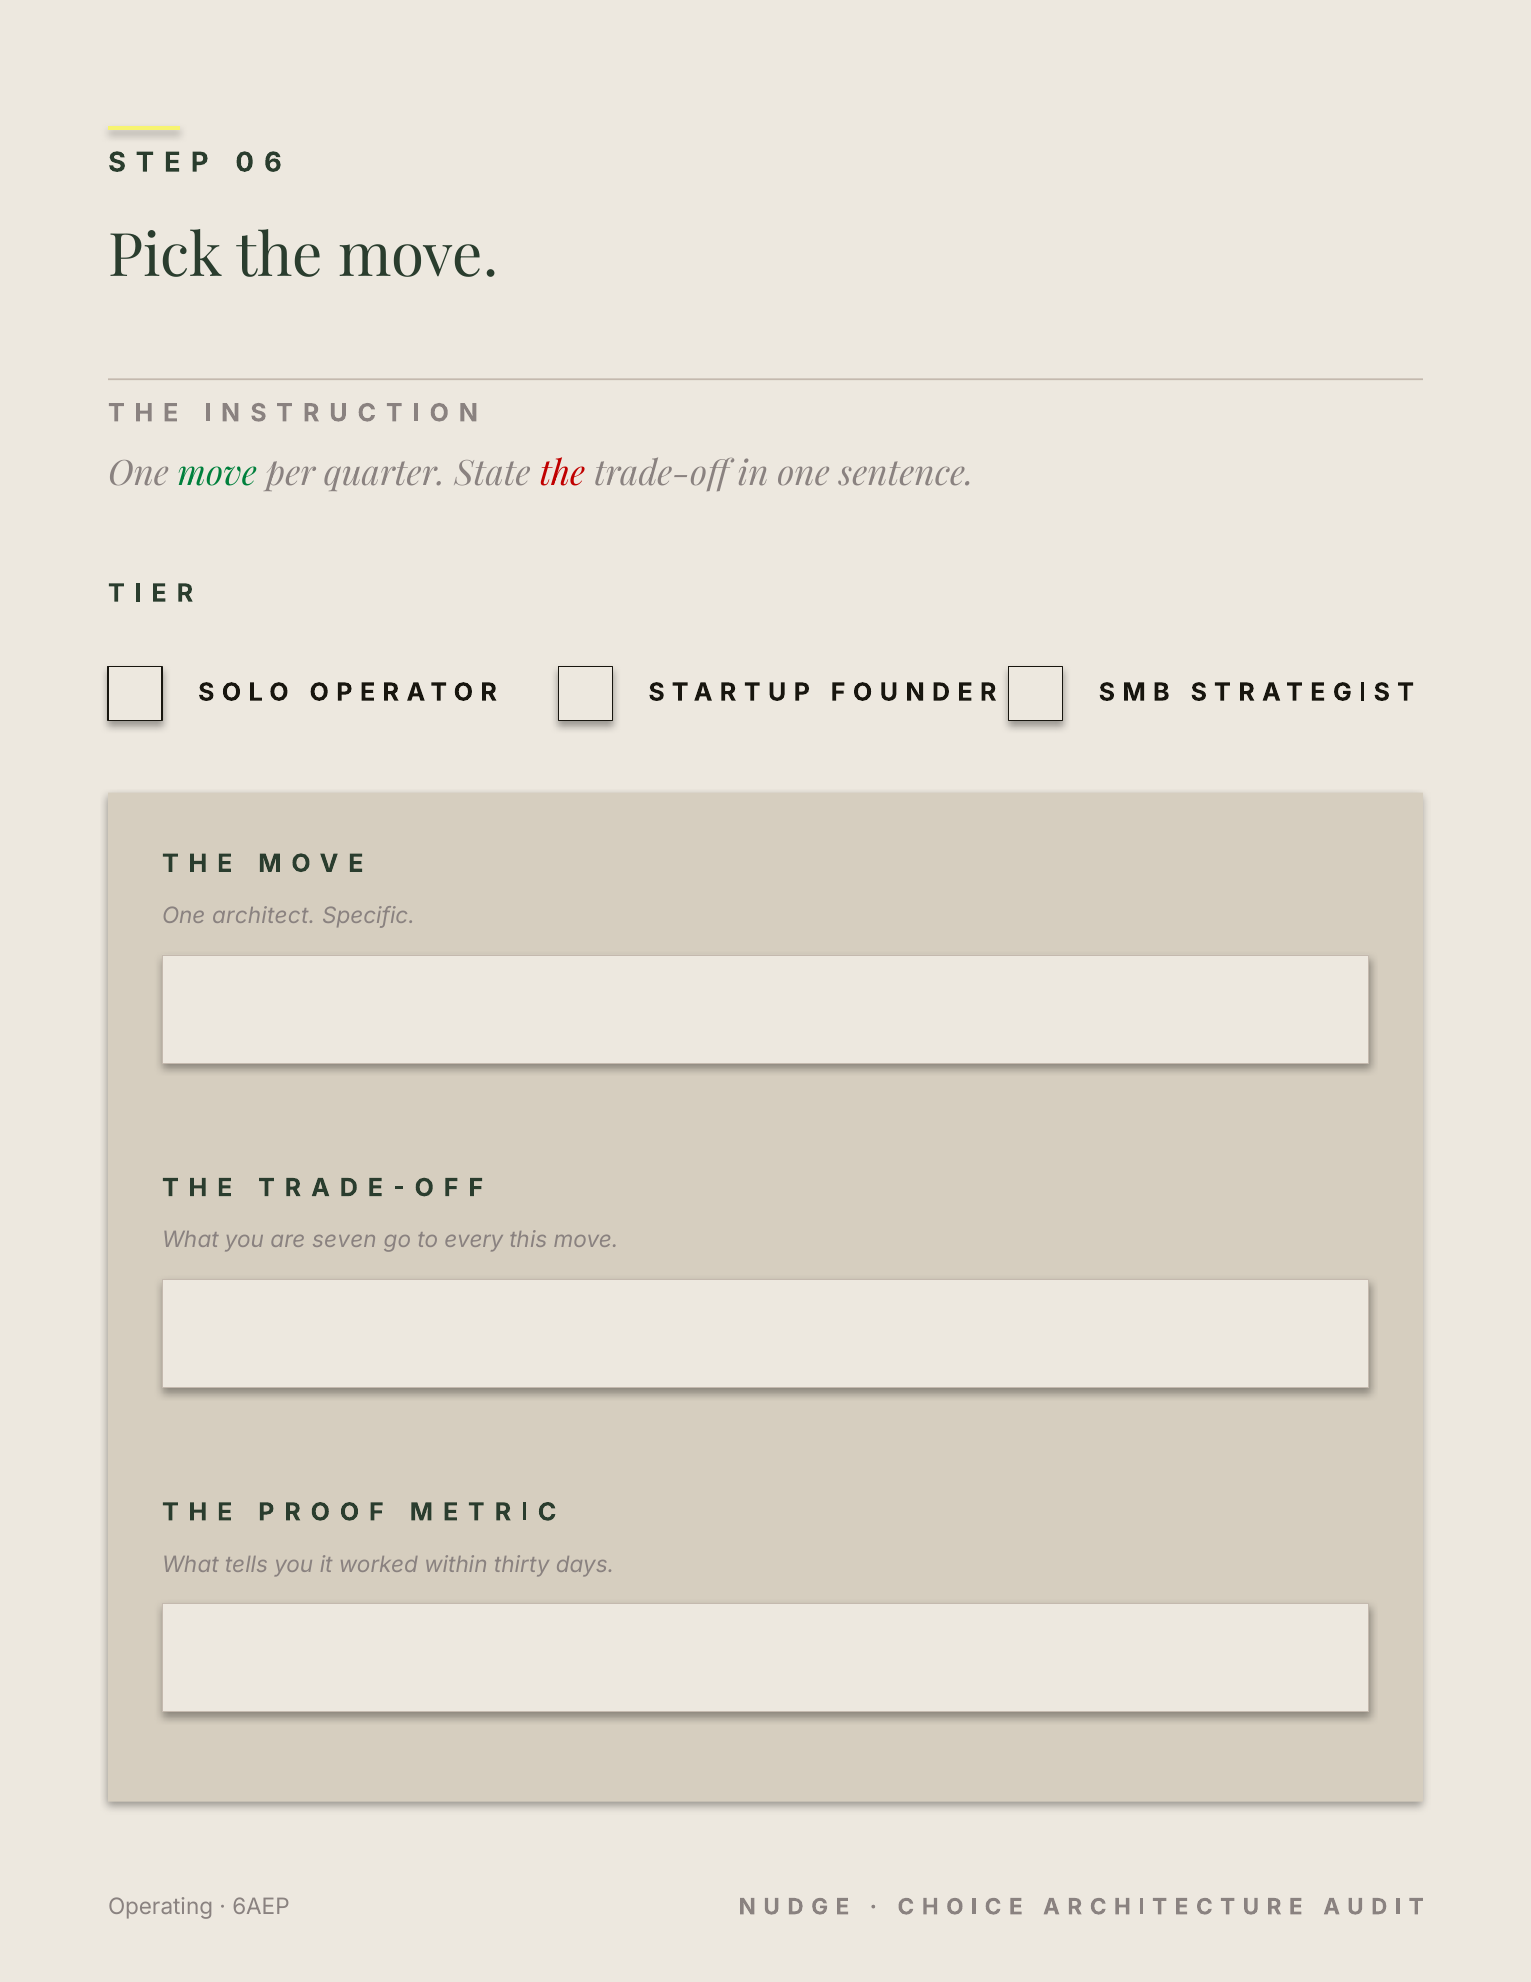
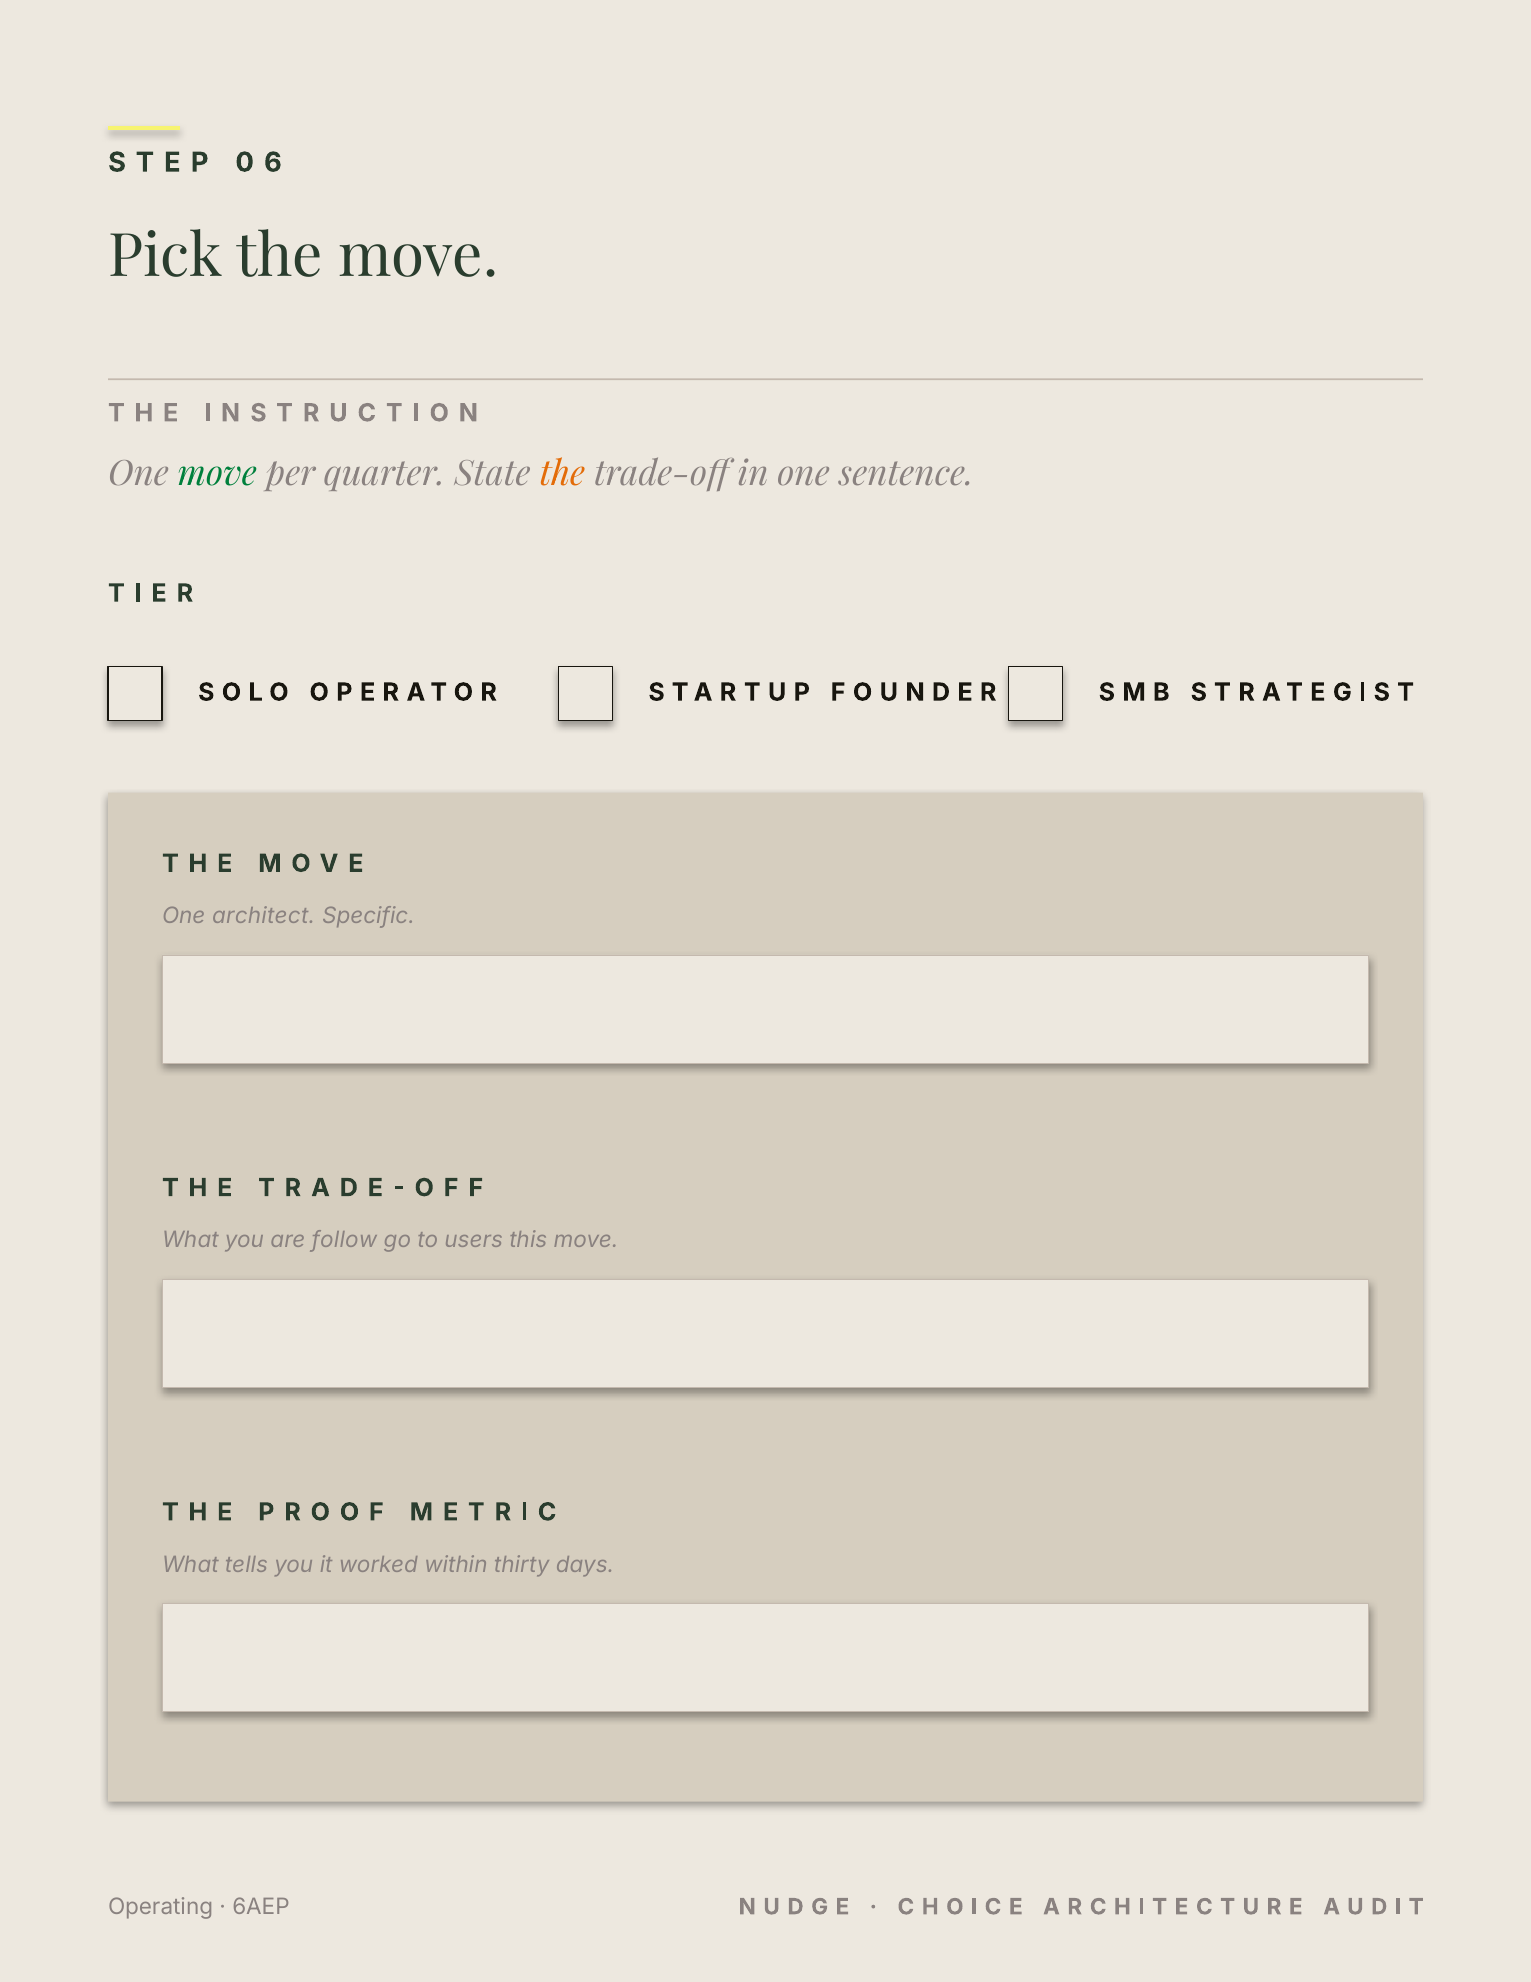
the at (562, 474) colour: red -> orange
seven: seven -> follow
every: every -> users
